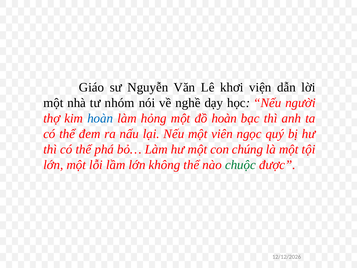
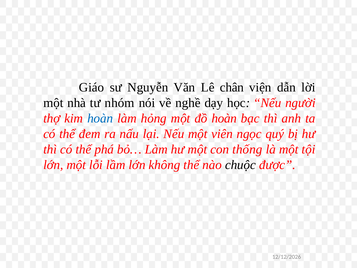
khơi: khơi -> chân
chúng: chúng -> thống
chuộc colour: green -> black
